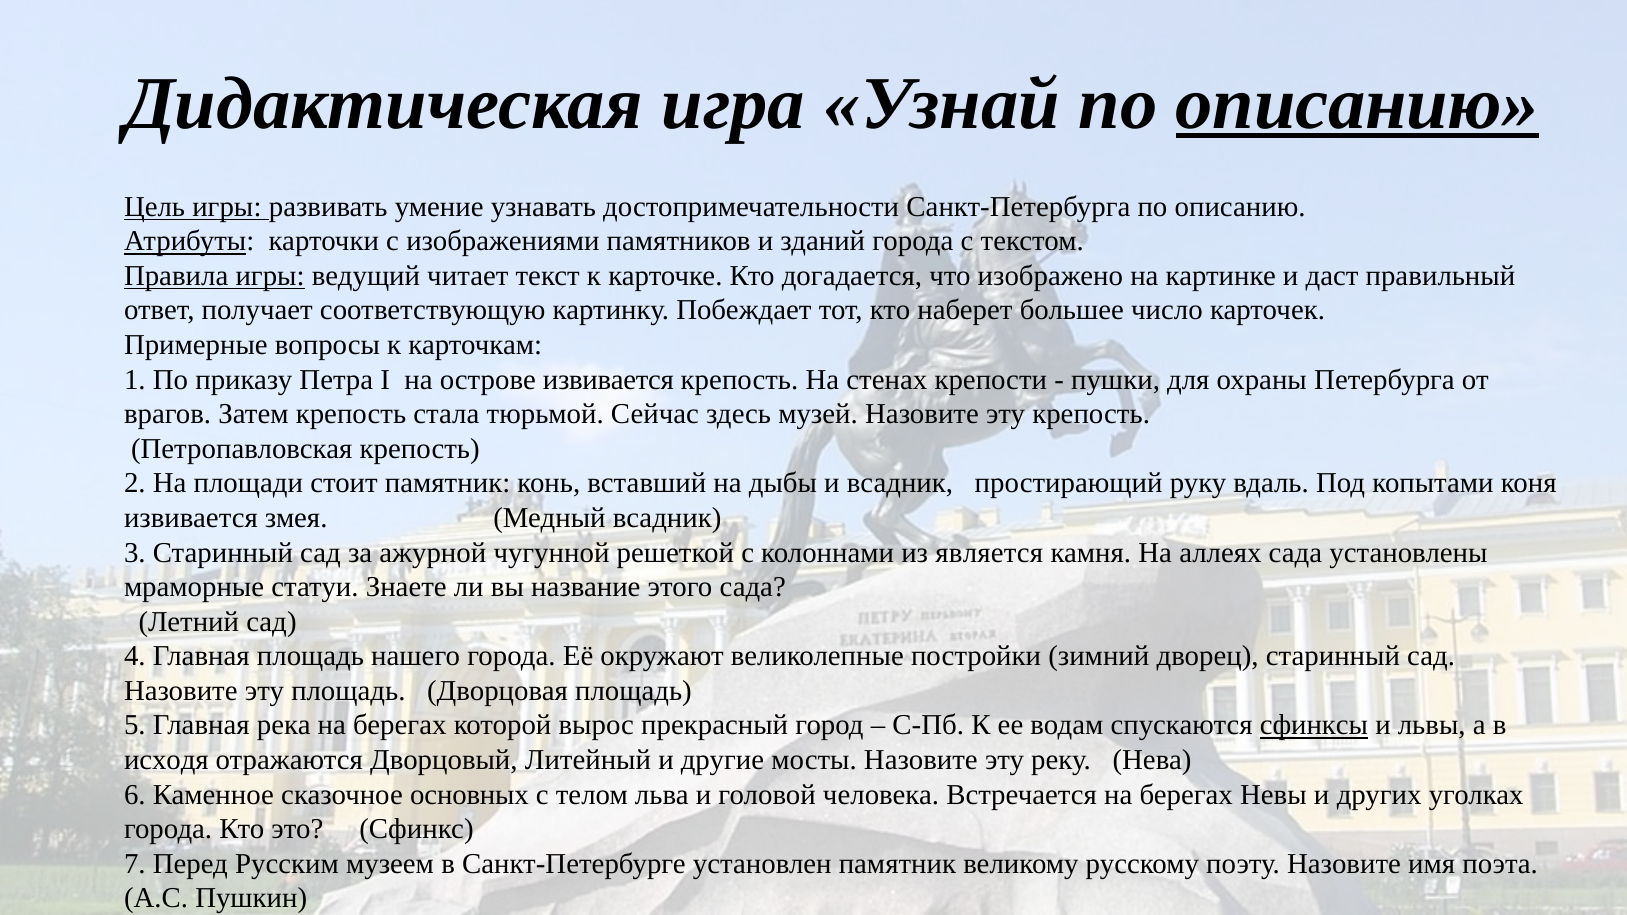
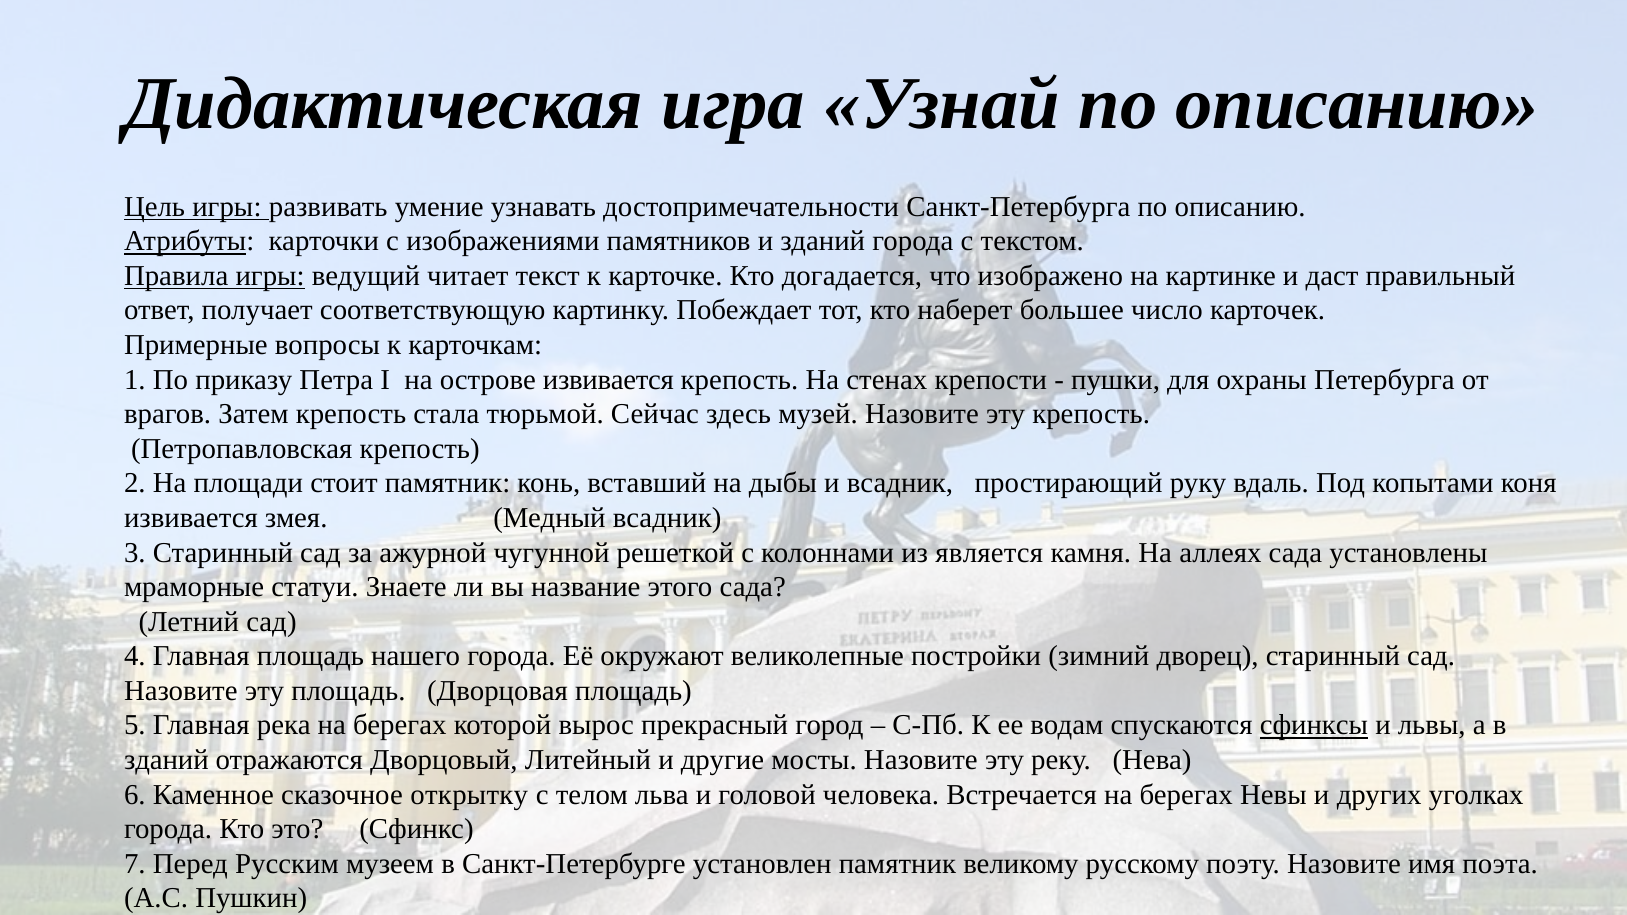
описанию at (1358, 104) underline: present -> none
исходя at (166, 760): исходя -> зданий
основных: основных -> открытку
